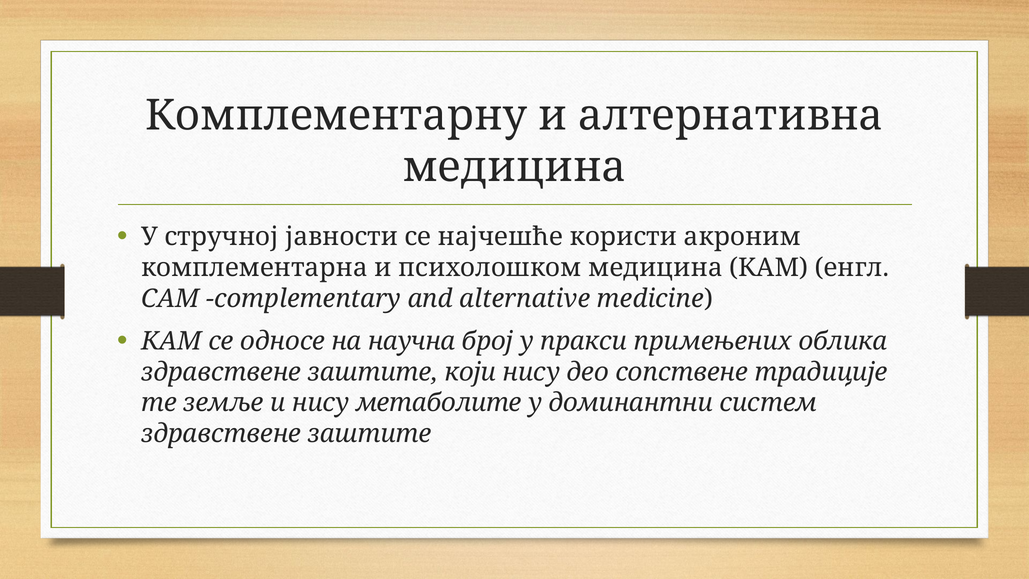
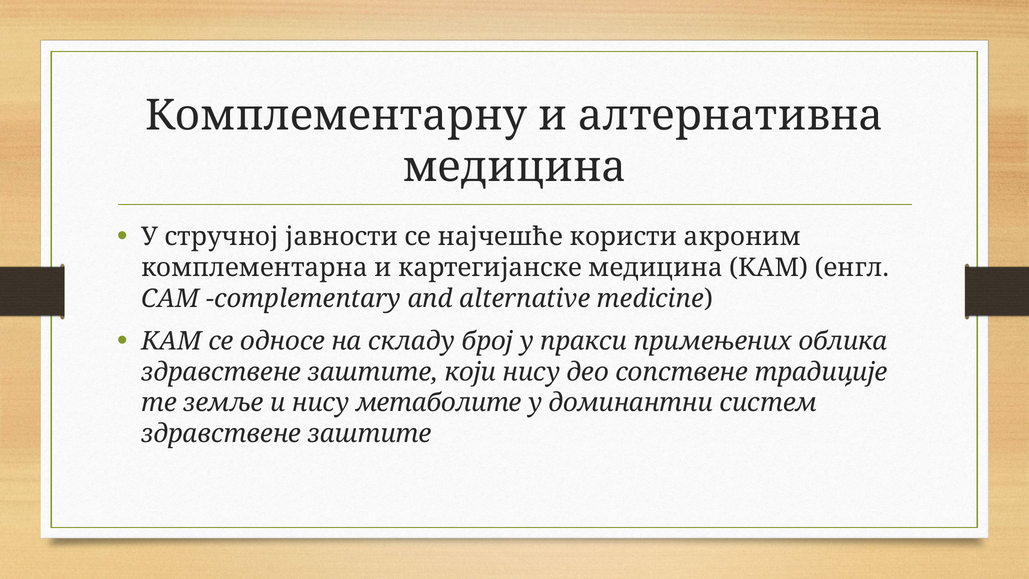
психолошком: психолошком -> картегијанске
научна: научна -> складу
